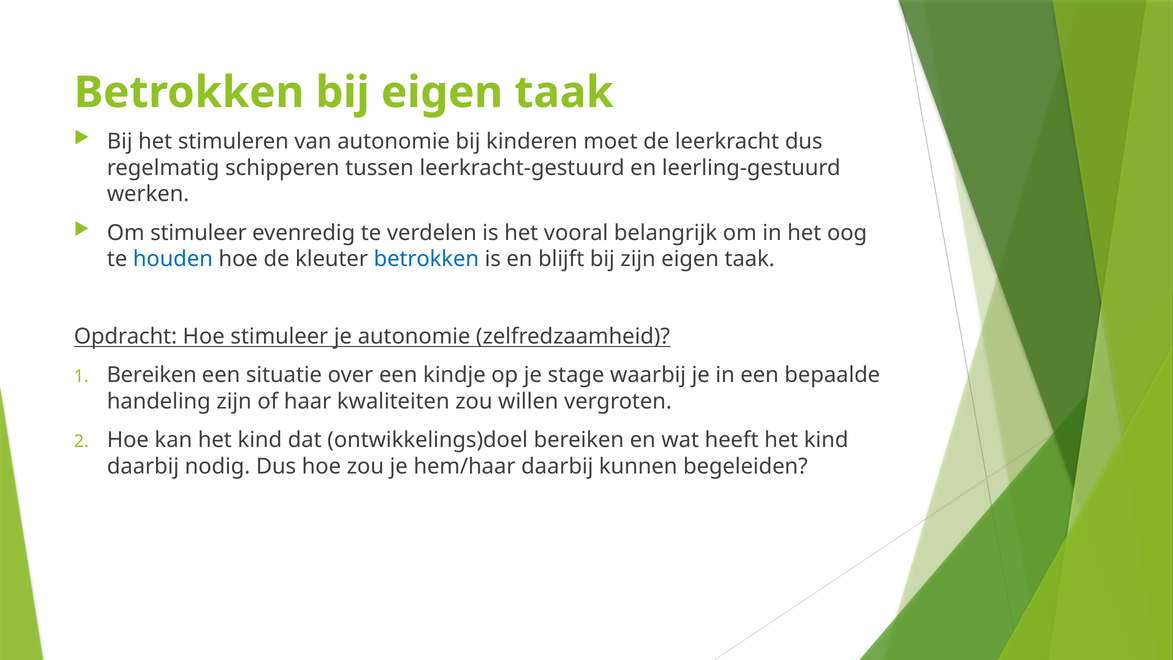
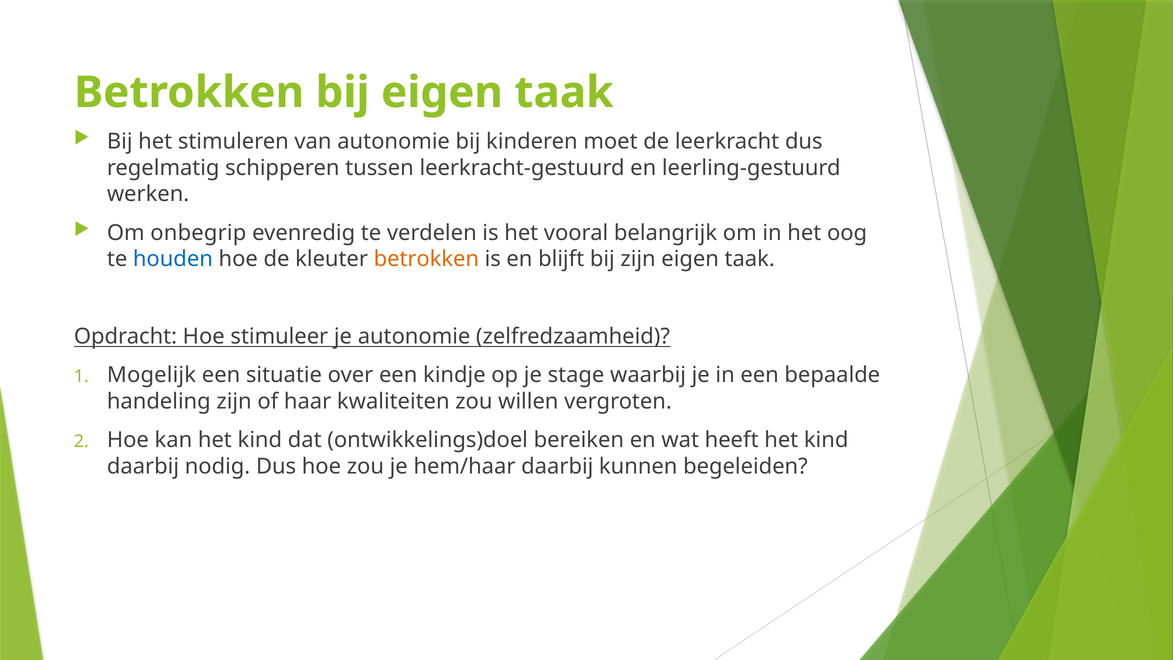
Om stimuleer: stimuleer -> onbegrip
betrokken at (426, 259) colour: blue -> orange
Bereiken at (152, 375): Bereiken -> Mogelijk
